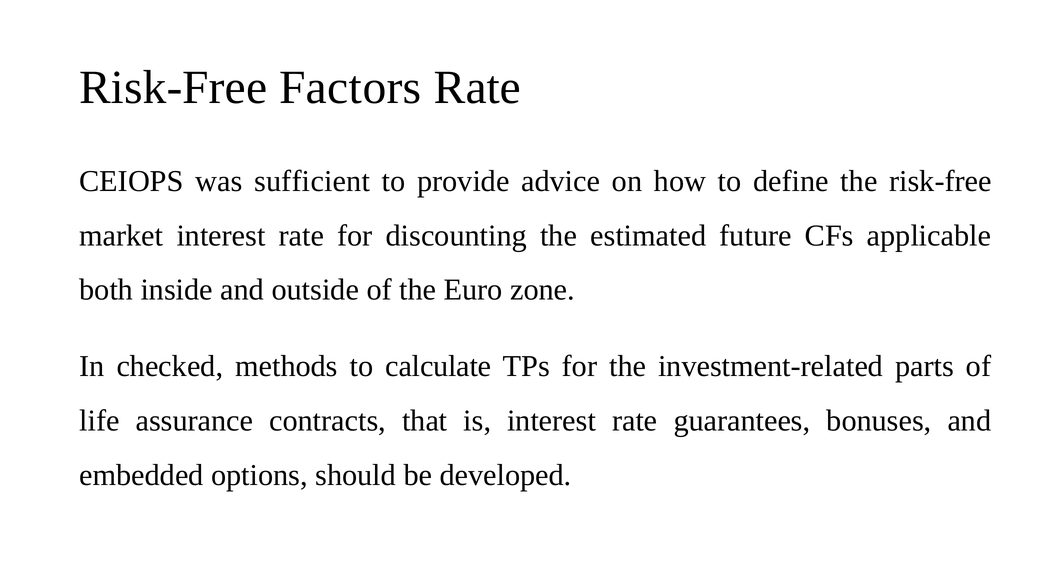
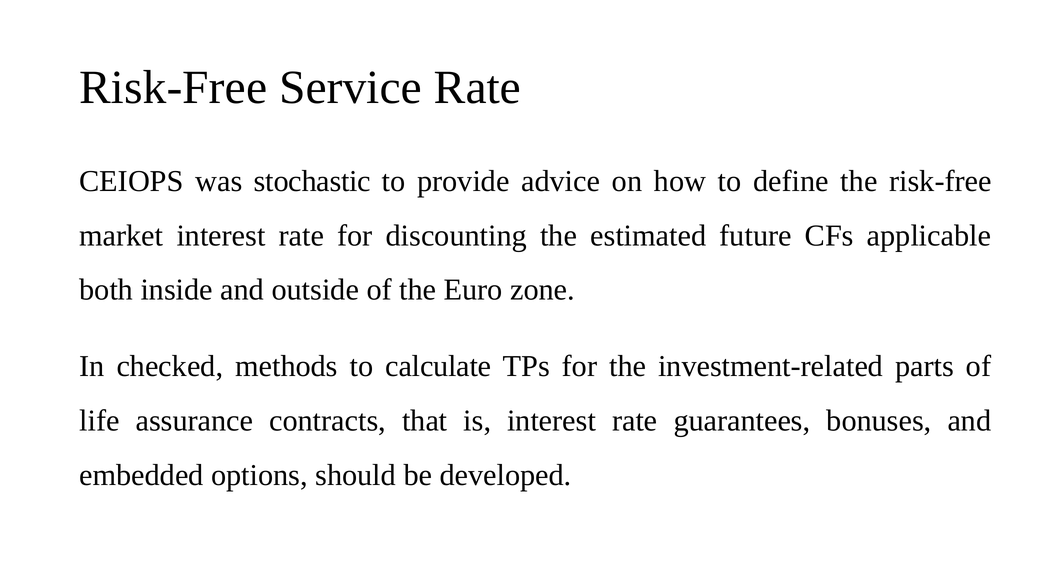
Factors: Factors -> Service
sufficient: sufficient -> stochastic
